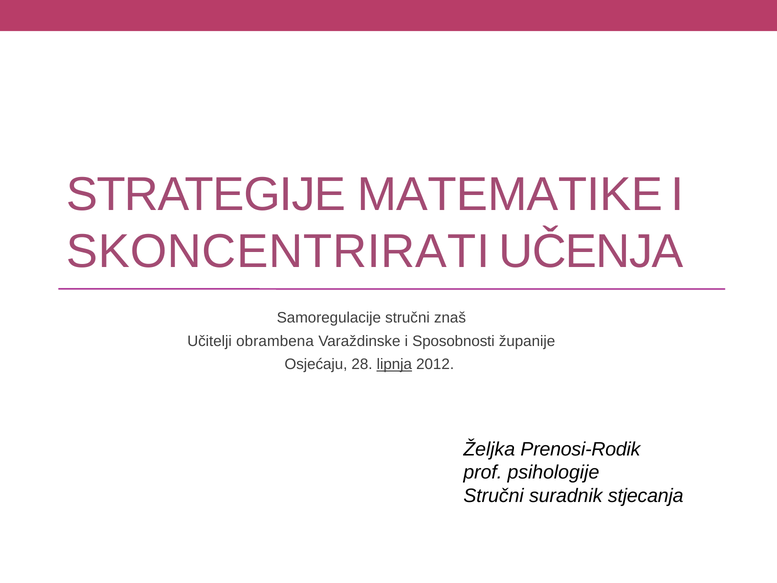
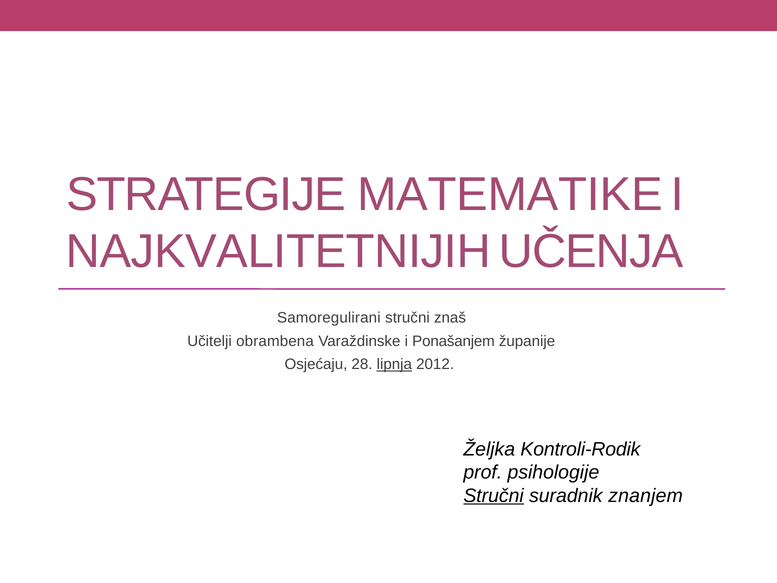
SKONCENTRIRATI: SKONCENTRIRATI -> NAJKVALITETNIJIH
Samoregulacije: Samoregulacije -> Samoregulirani
Sposobnosti: Sposobnosti -> Ponašanjem
Prenosi-Rodik: Prenosi-Rodik -> Kontroli-Rodik
Stručni at (494, 496) underline: none -> present
stjecanja: stjecanja -> znanjem
